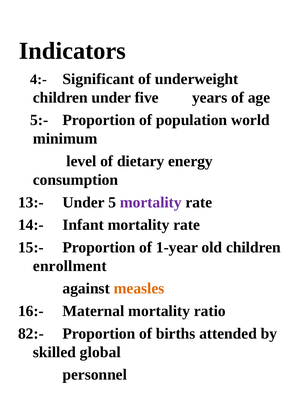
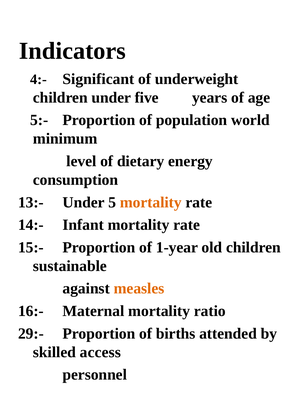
mortality at (151, 202) colour: purple -> orange
enrollment: enrollment -> sustainable
82:-: 82:- -> 29:-
global: global -> access
